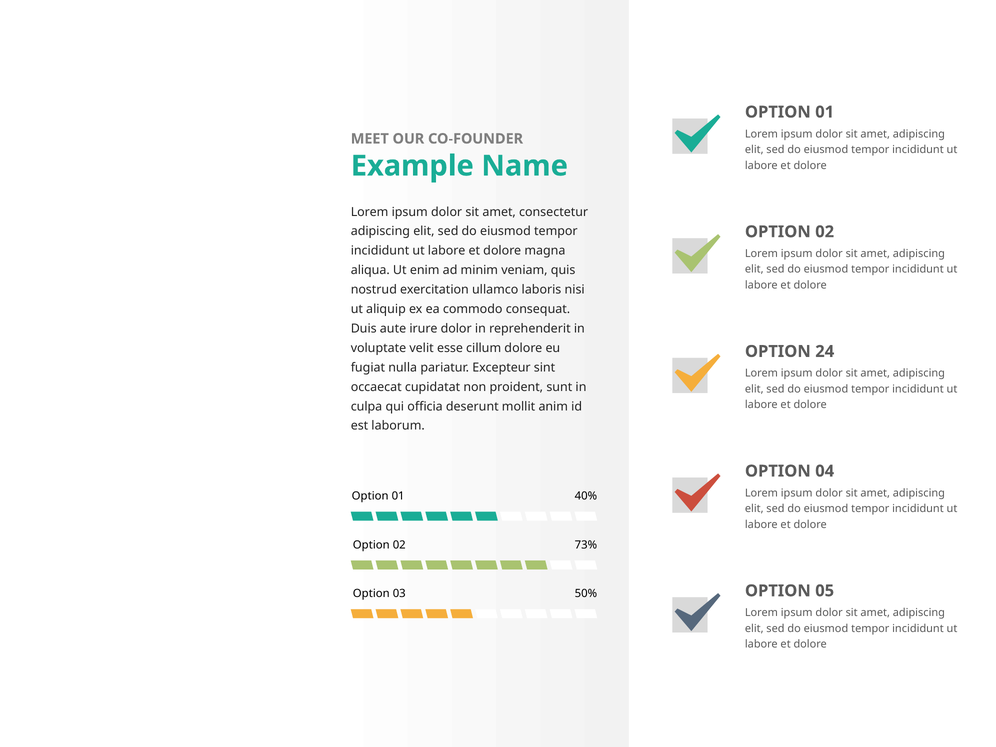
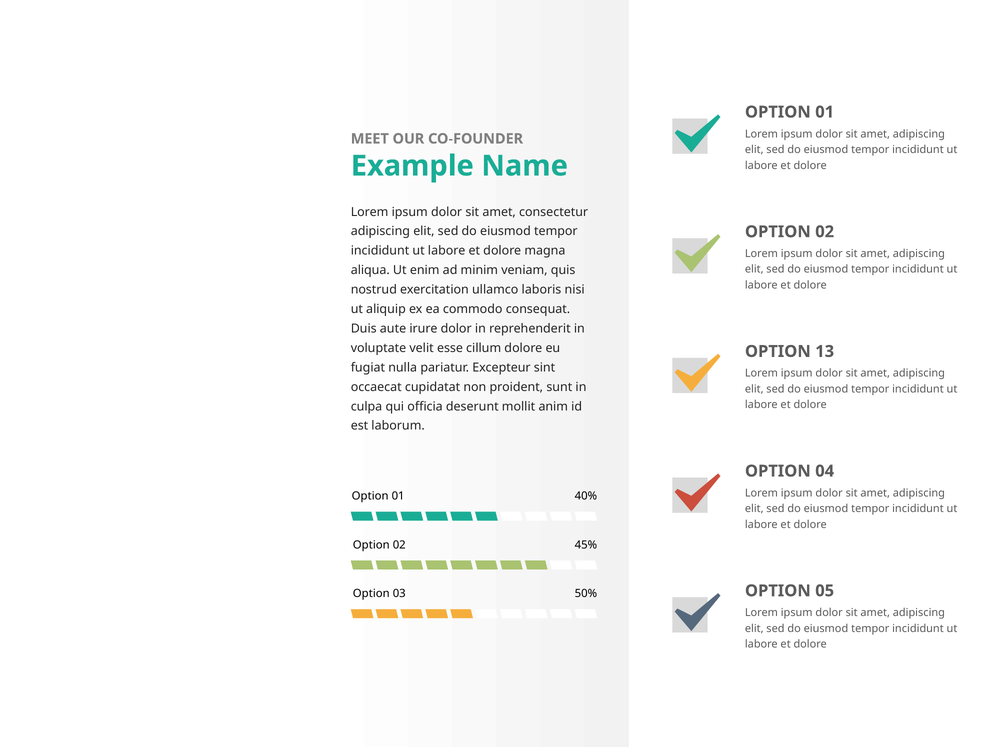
24: 24 -> 13
73%: 73% -> 45%
